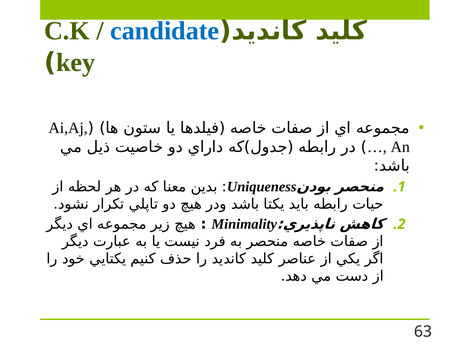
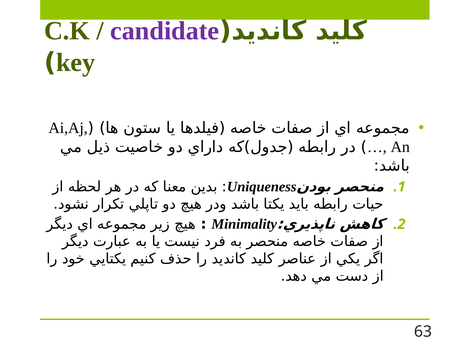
candidate colour: blue -> purple
